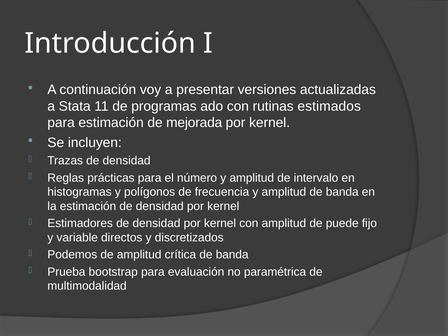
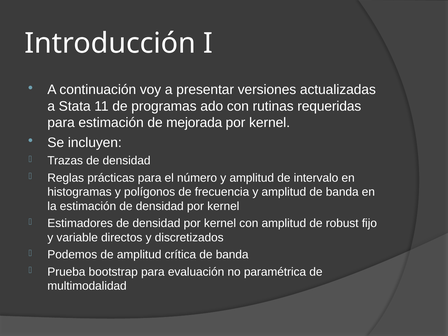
estimados: estimados -> requeridas
puede: puede -> robust
